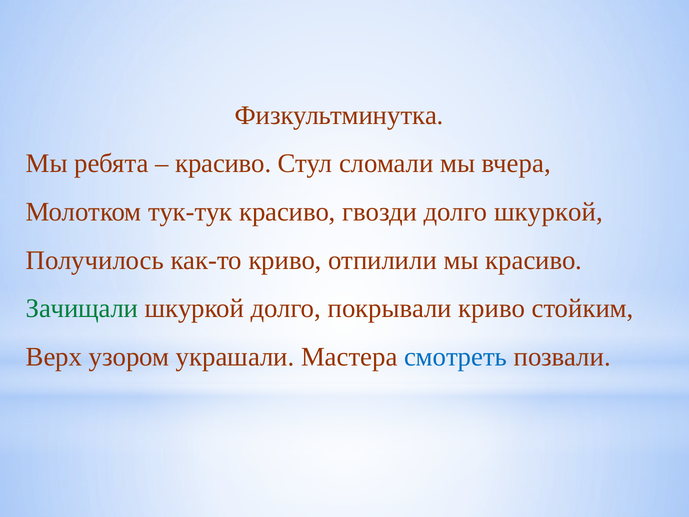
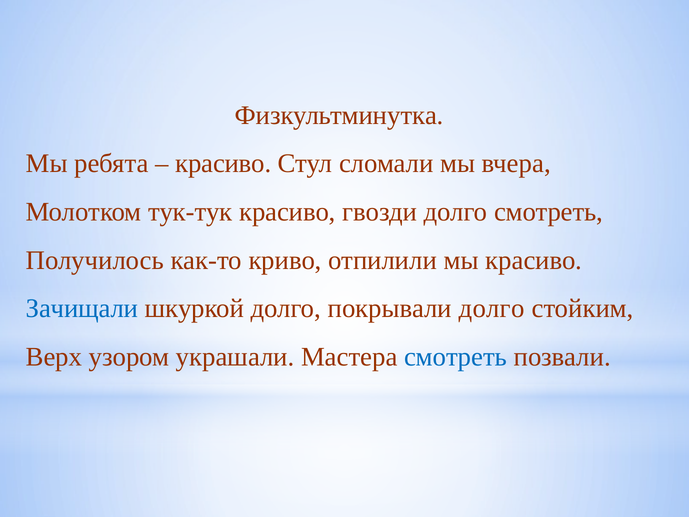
долго шкуркой: шкуркой -> смотреть
Зачищали colour: green -> blue
покрывали криво: криво -> долго
